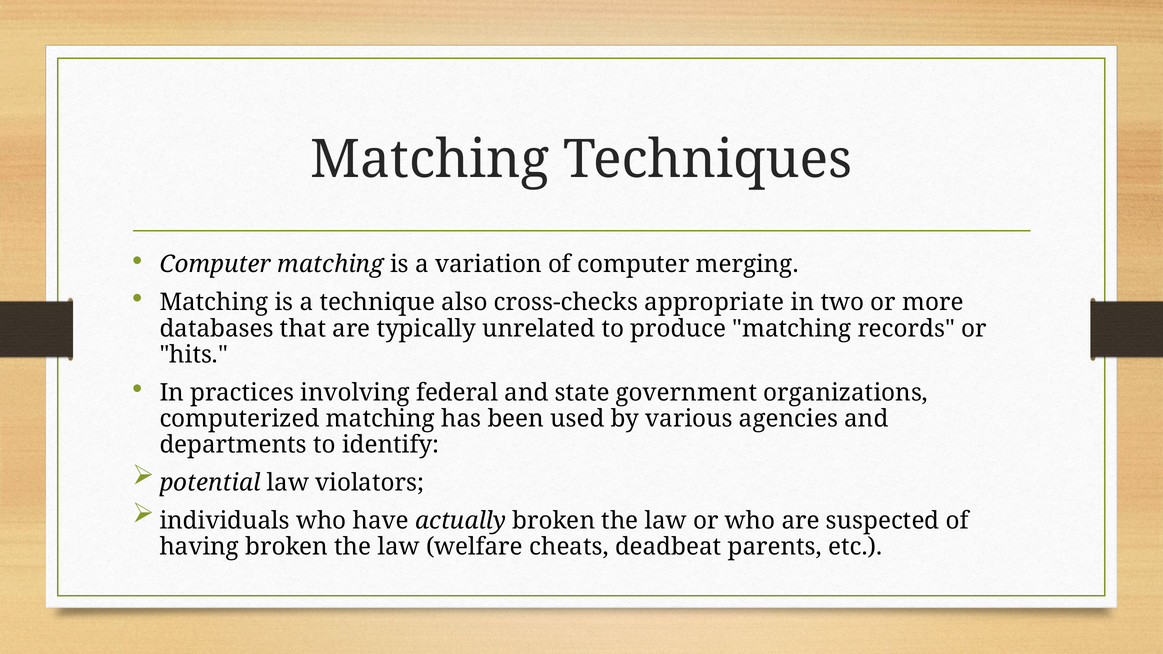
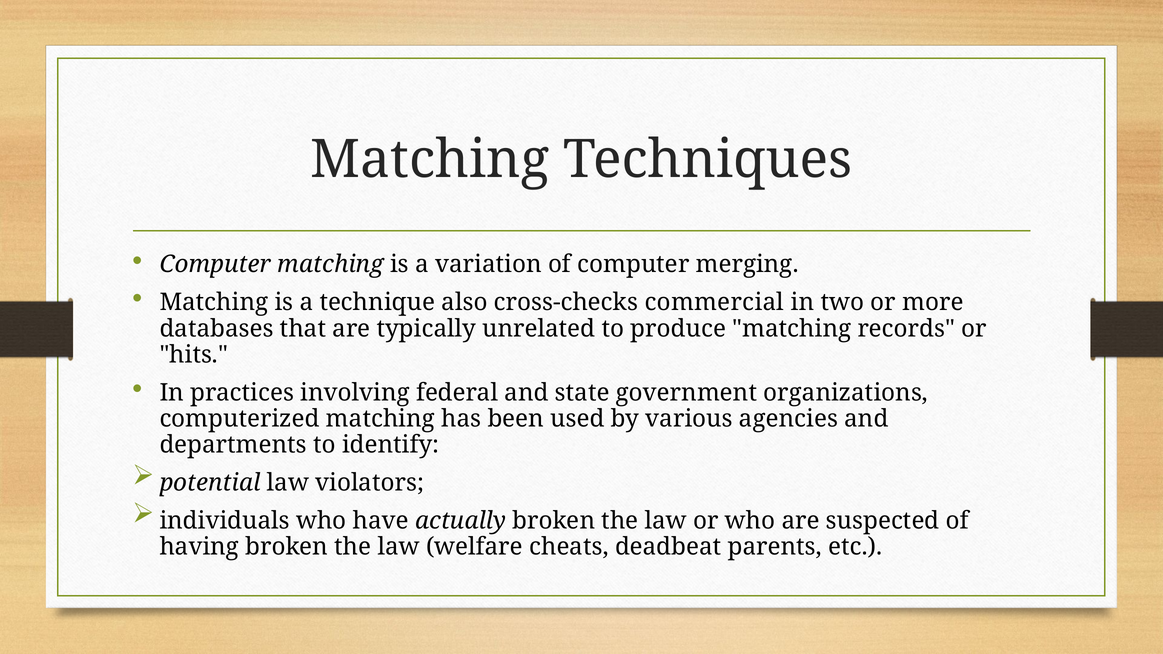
appropriate: appropriate -> commercial
